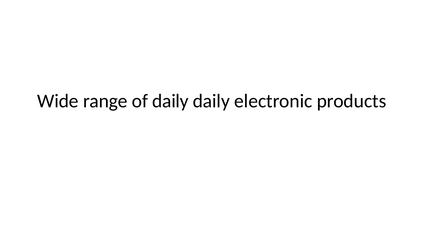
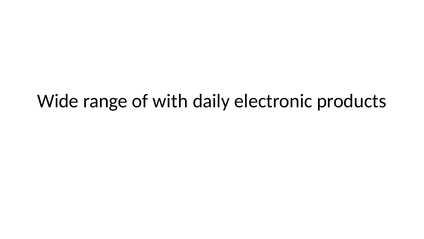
of daily: daily -> with
